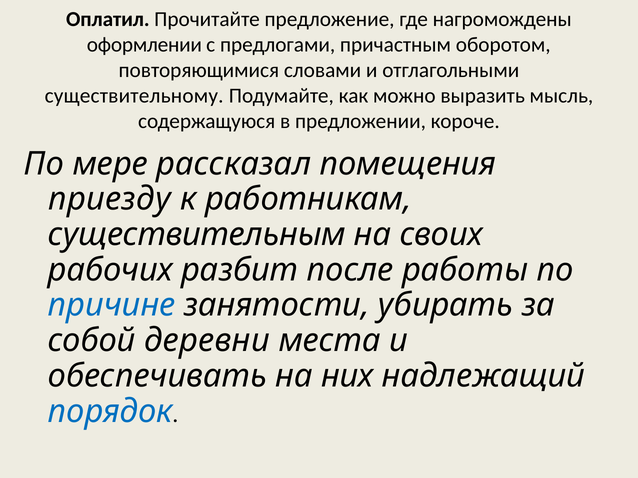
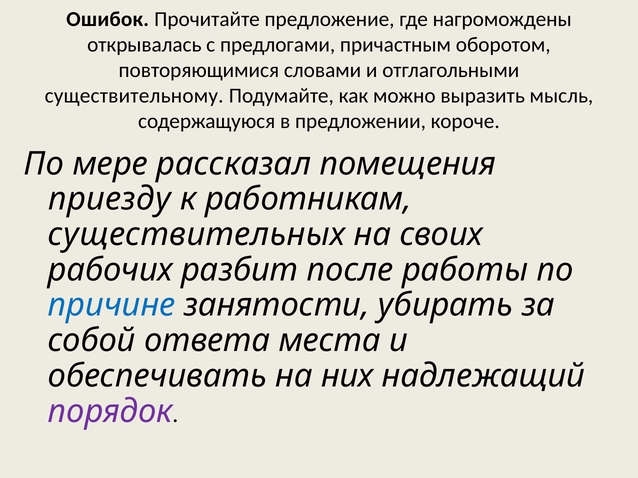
Оплатил: Оплатил -> Ошибок
оформлении: оформлении -> открывалась
существительным: существительным -> существительных
деревни: деревни -> ответа
порядок colour: blue -> purple
